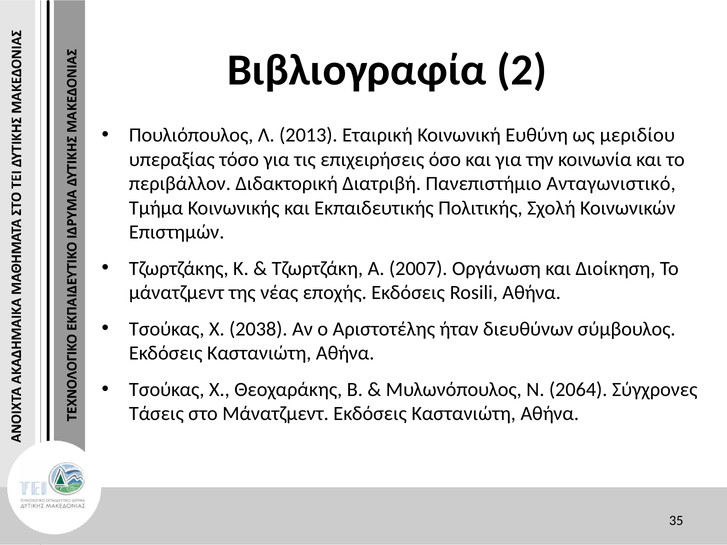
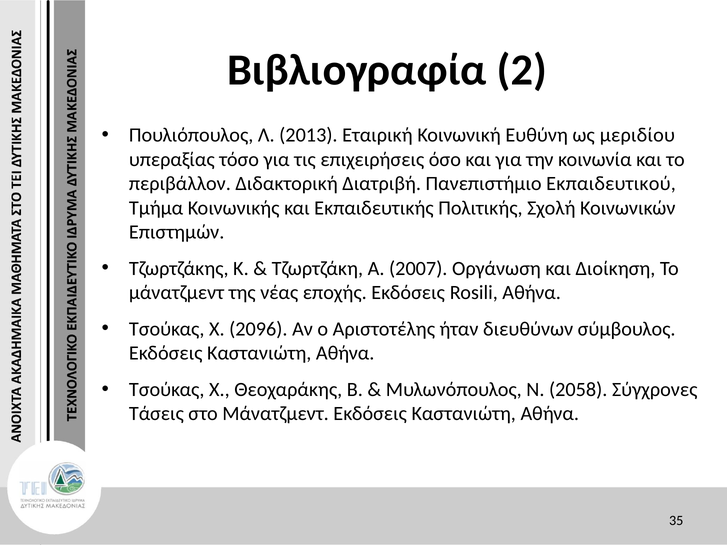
Ανταγωνιστικό: Ανταγωνιστικό -> Εκπαιδευτικού
2038: 2038 -> 2096
2064: 2064 -> 2058
